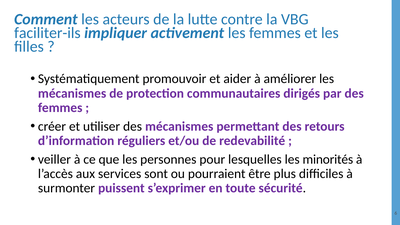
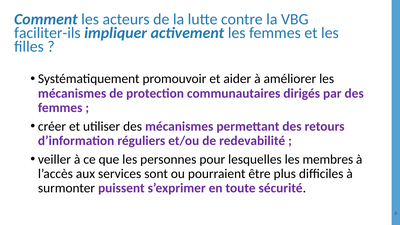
minorités: minorités -> membres
